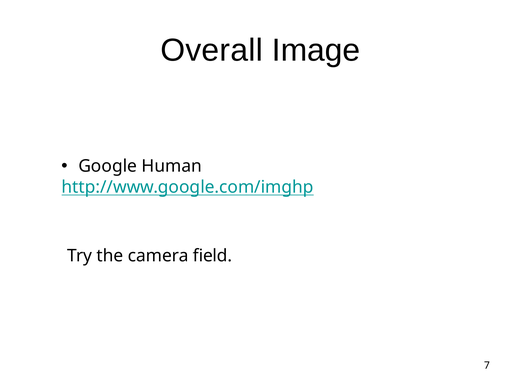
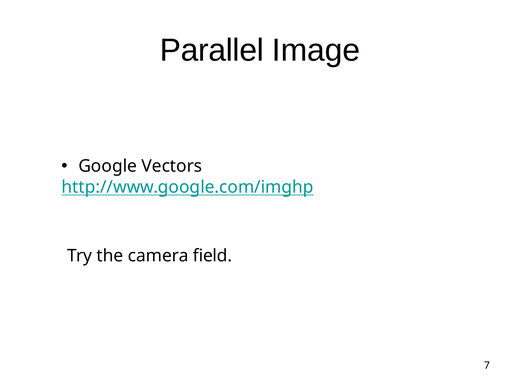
Overall: Overall -> Parallel
Human: Human -> Vectors
